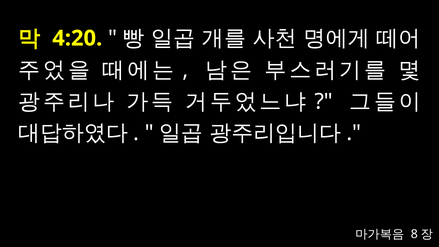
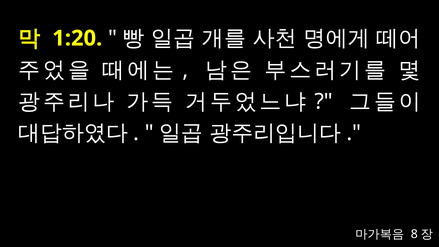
4:20: 4:20 -> 1:20
